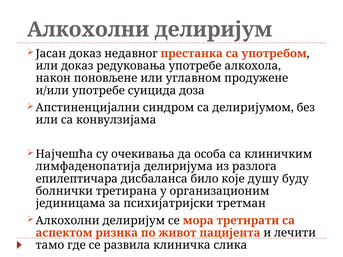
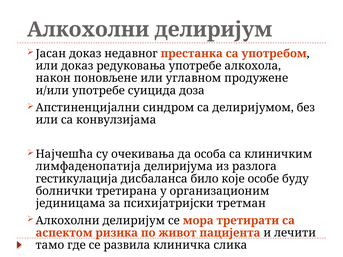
епилептичара: епилептичара -> гестикулација
душу: душу -> особе
